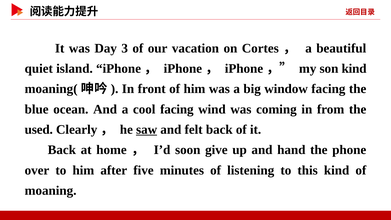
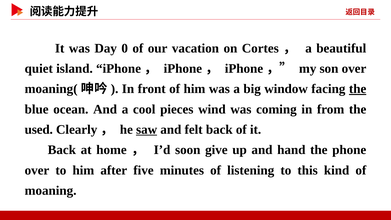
3: 3 -> 0
son kind: kind -> over
the at (358, 89) underline: none -> present
cool facing: facing -> pieces
